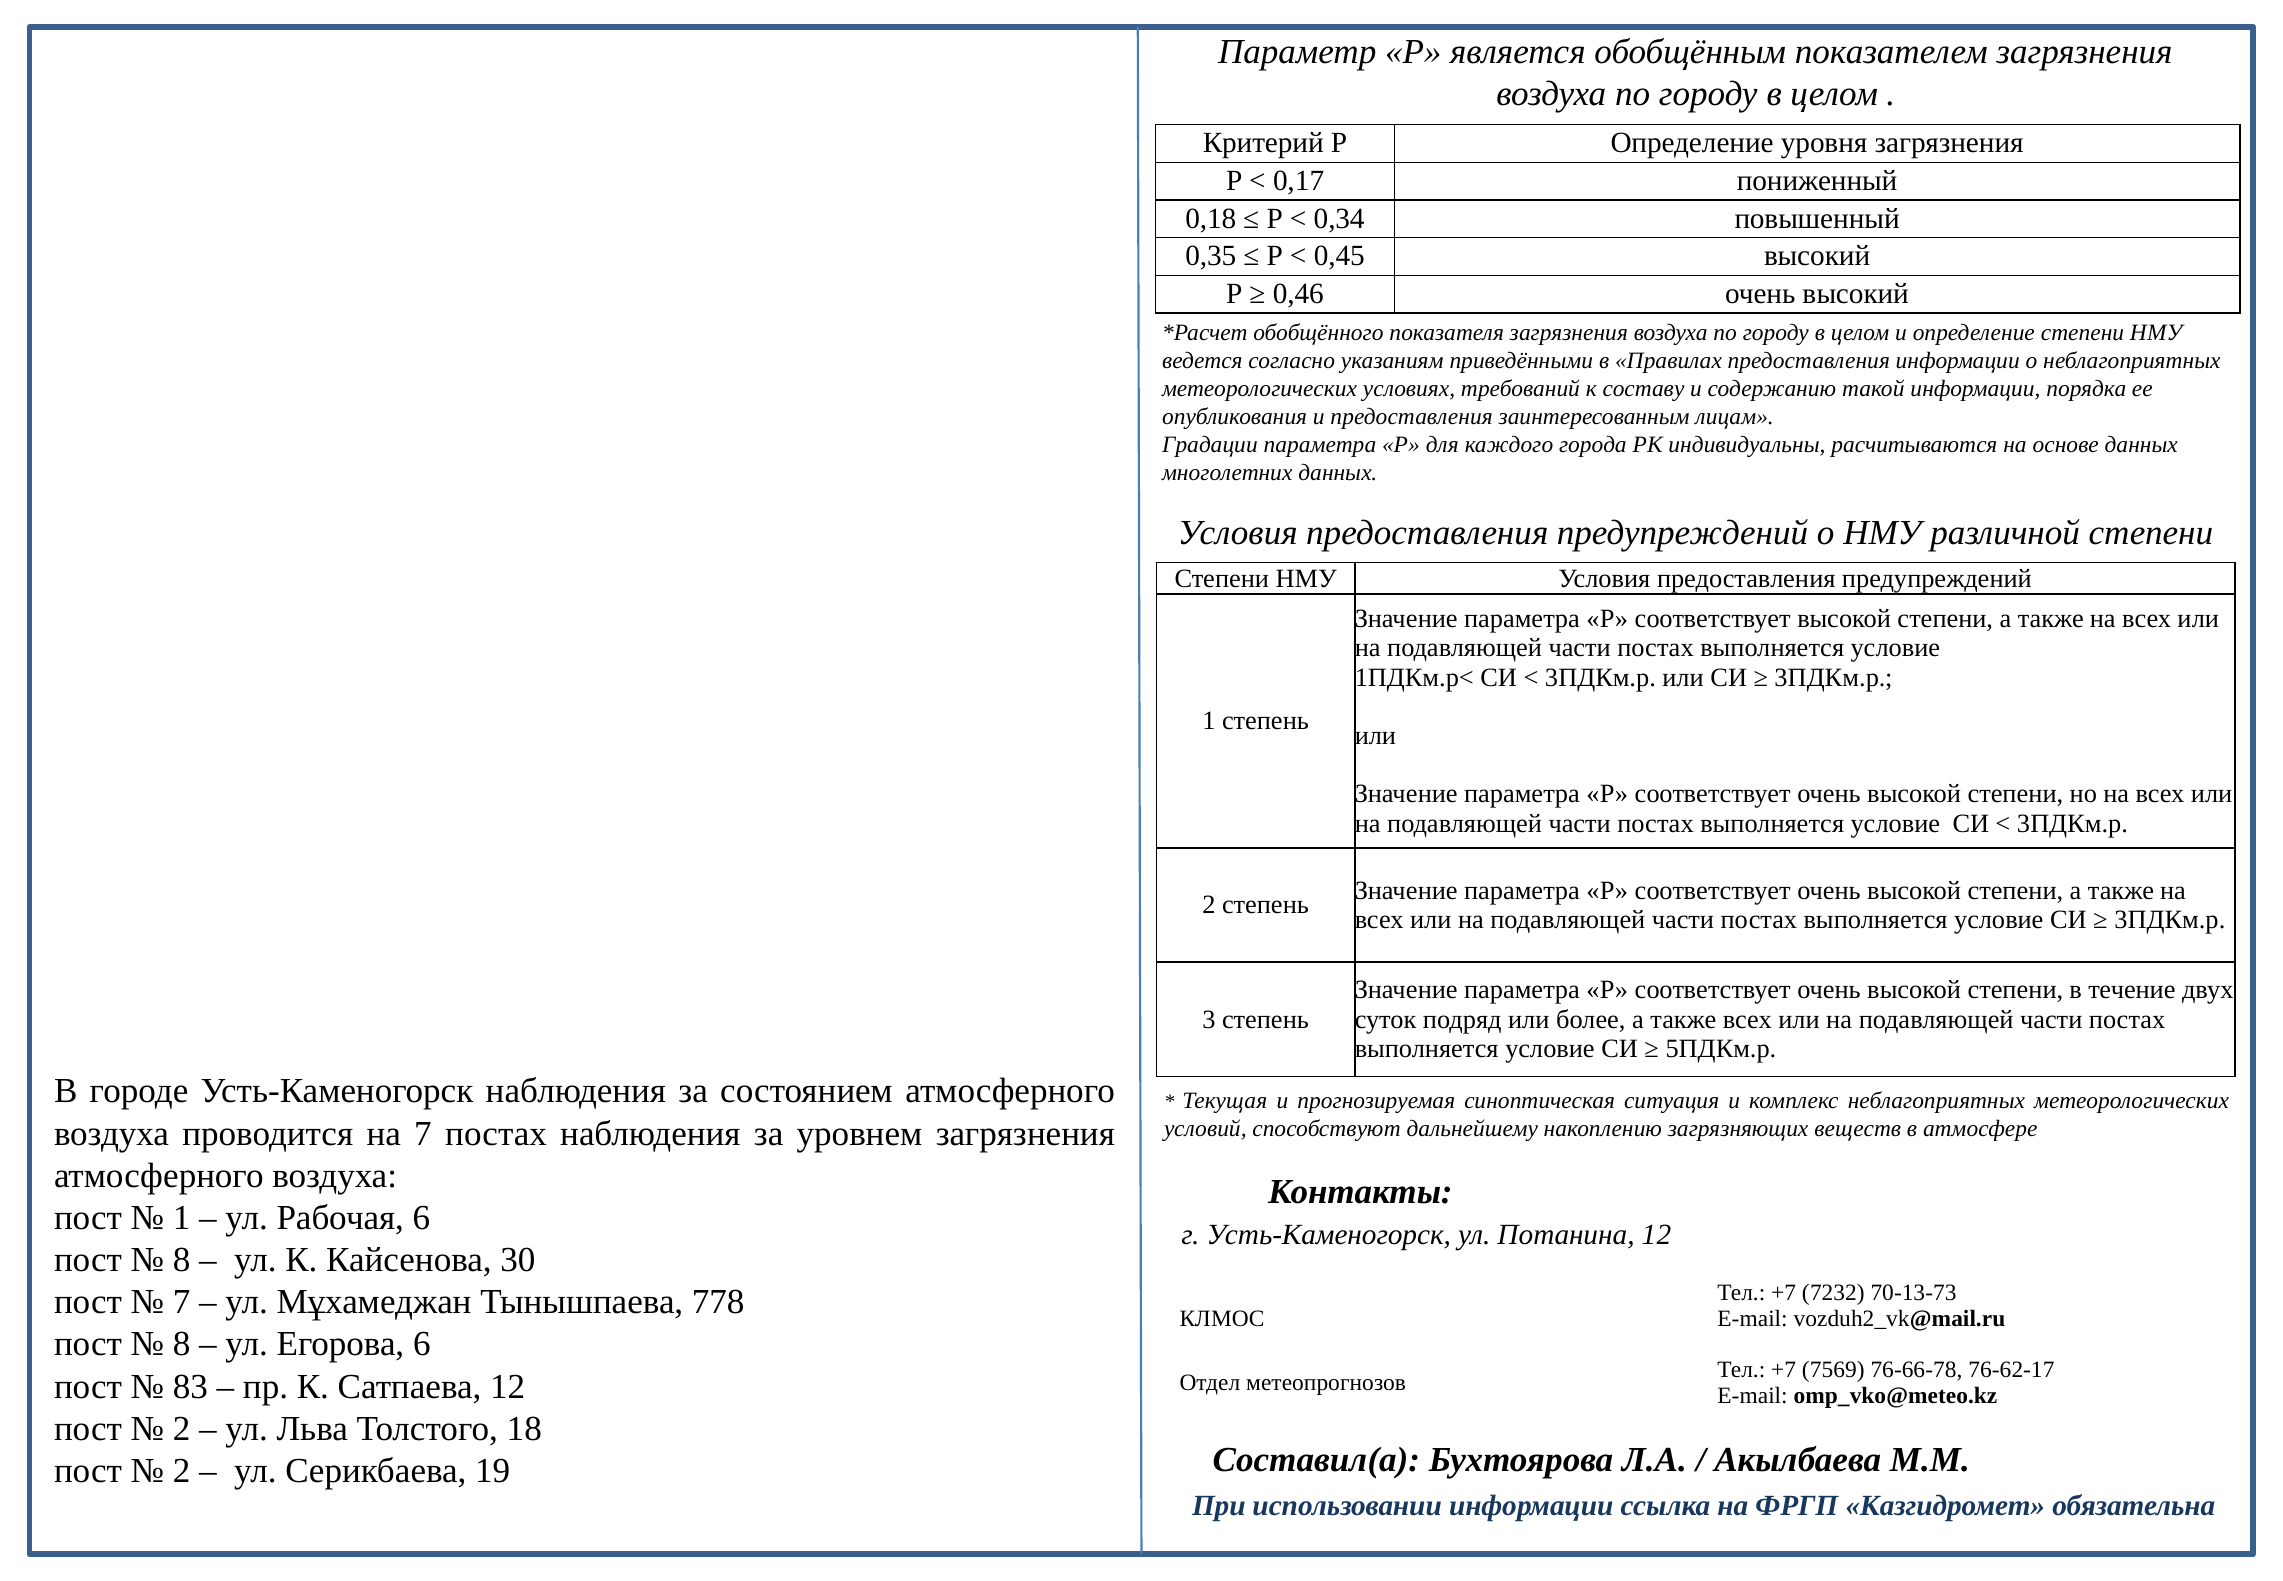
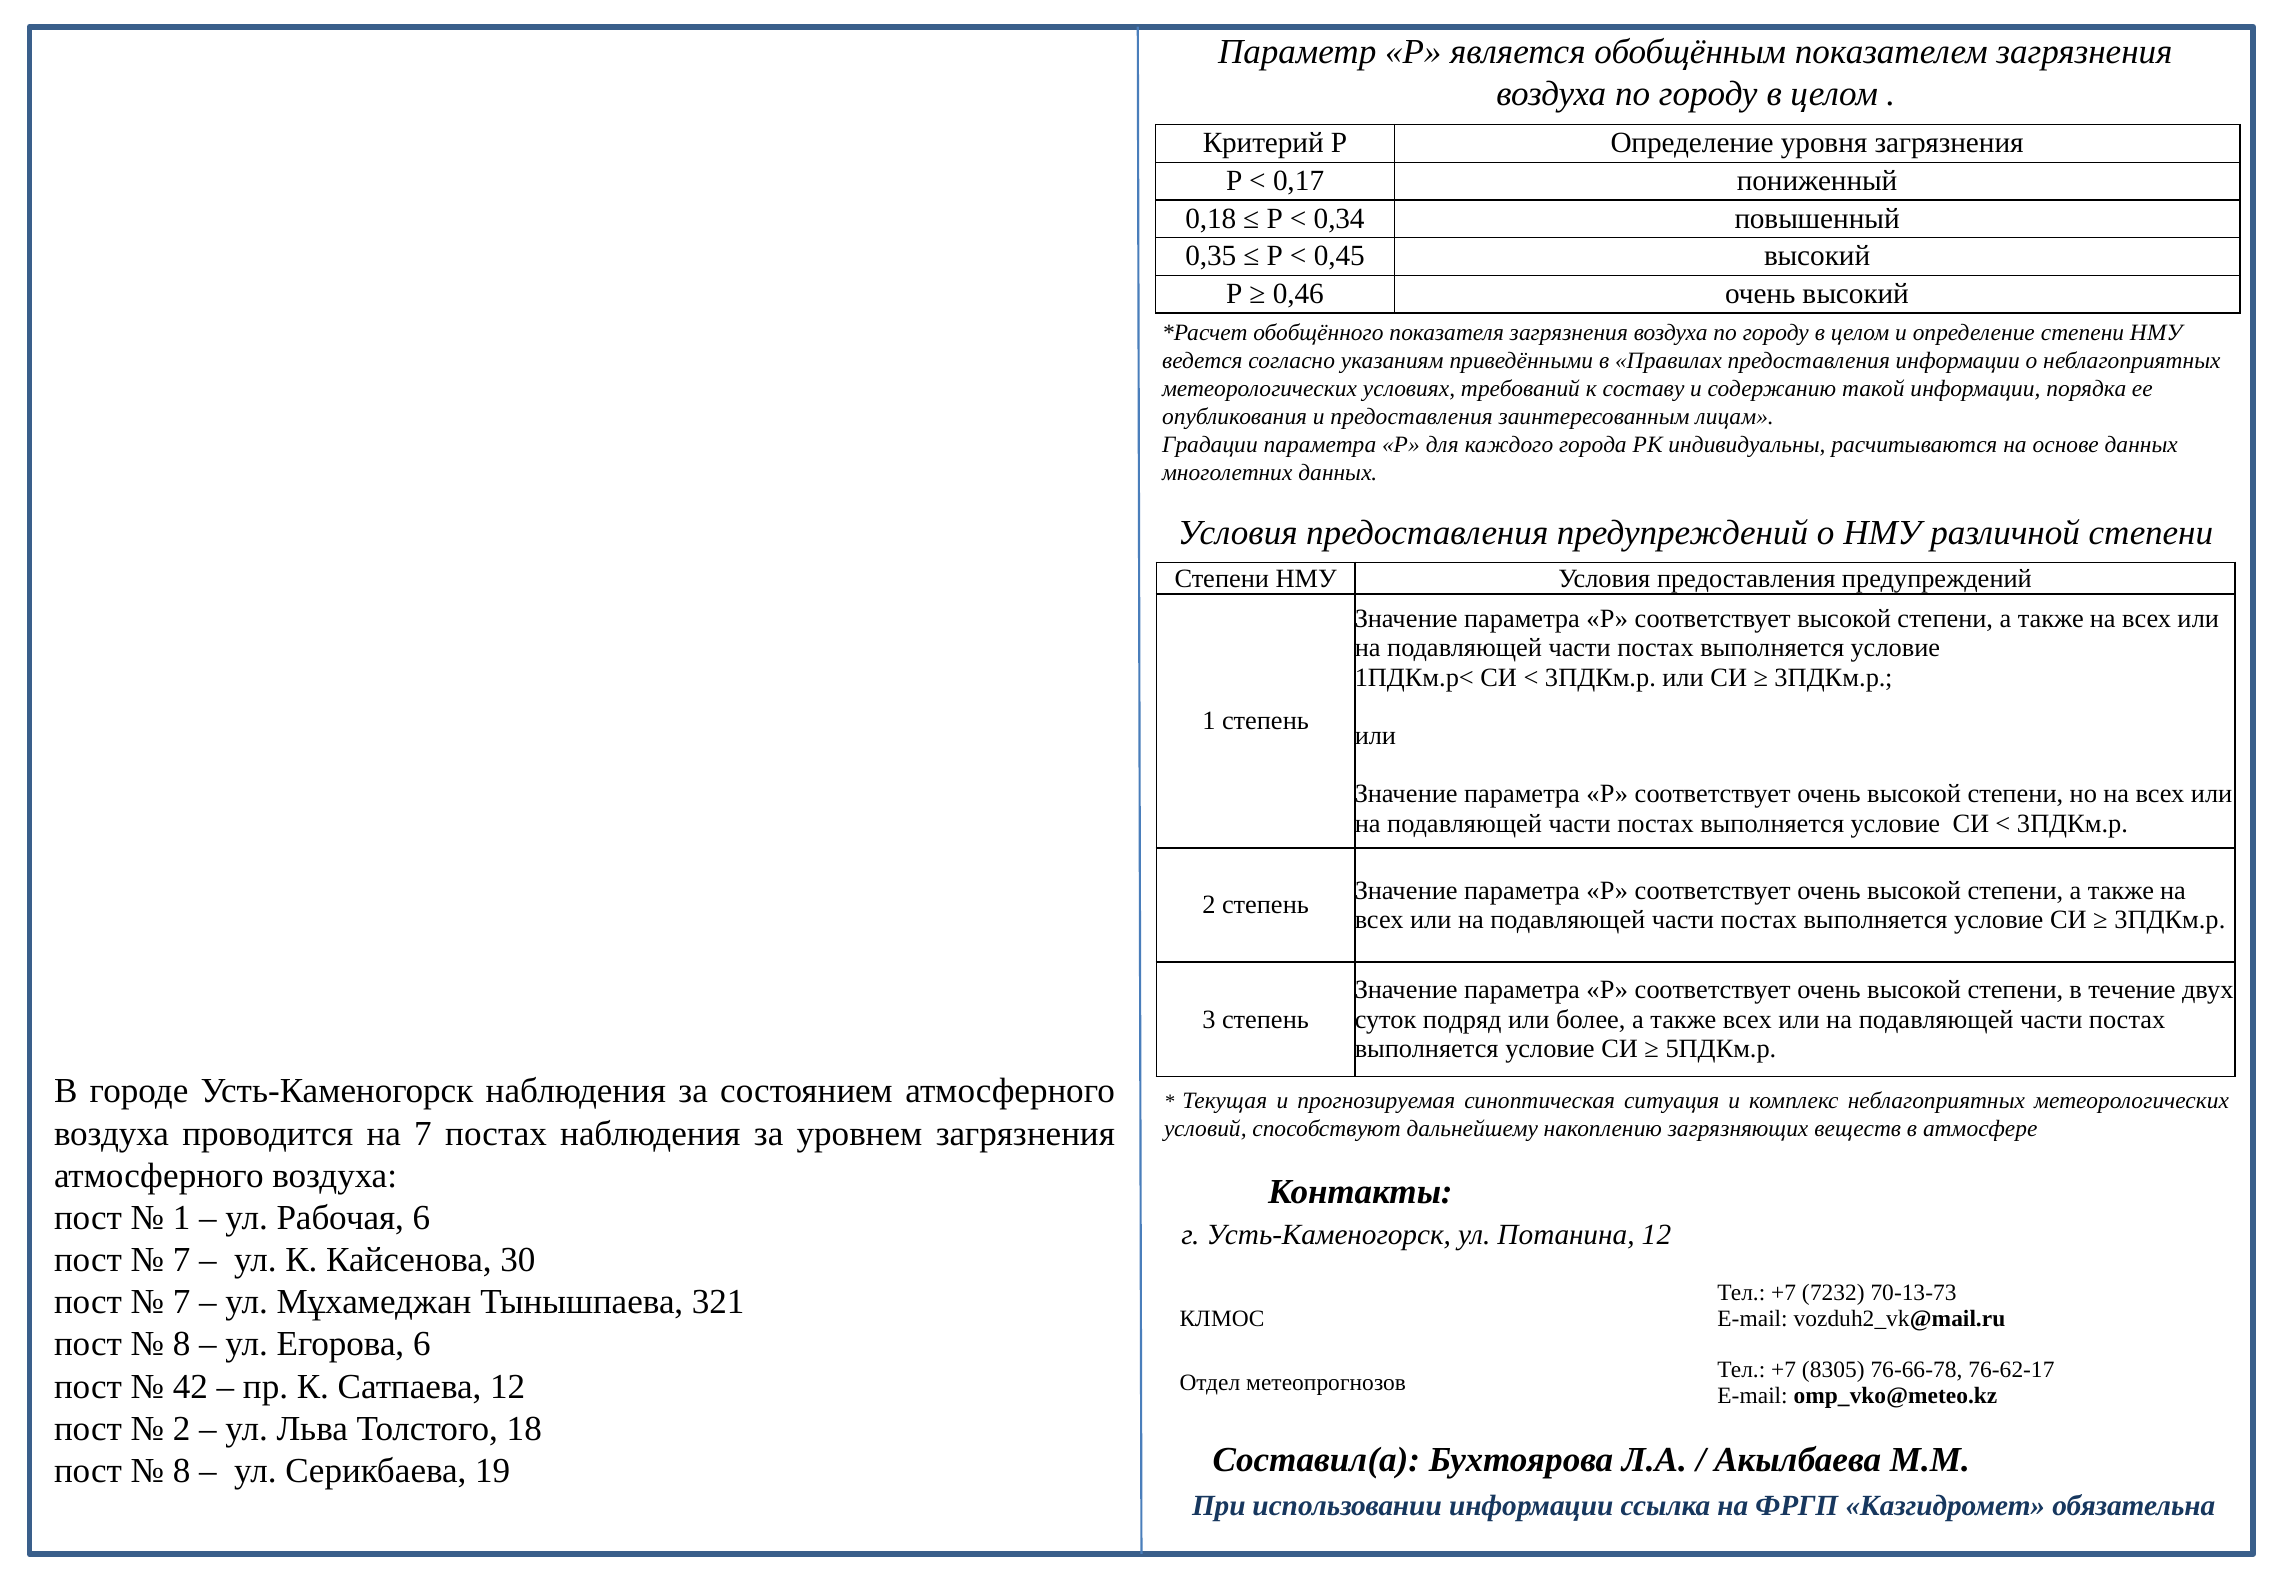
8 at (182, 1260): 8 -> 7
778: 778 -> 321
7569: 7569 -> 8305
83: 83 -> 42
2 at (182, 1470): 2 -> 8
